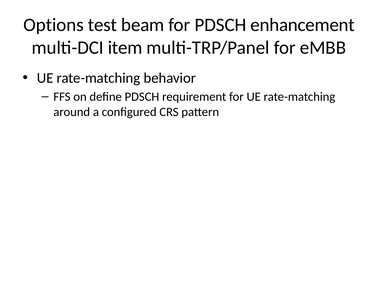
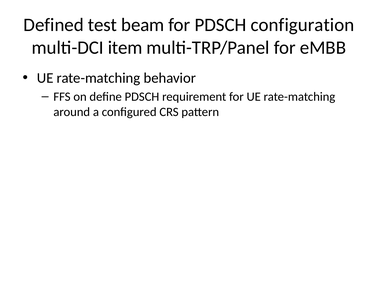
Options: Options -> Defined
enhancement: enhancement -> configuration
